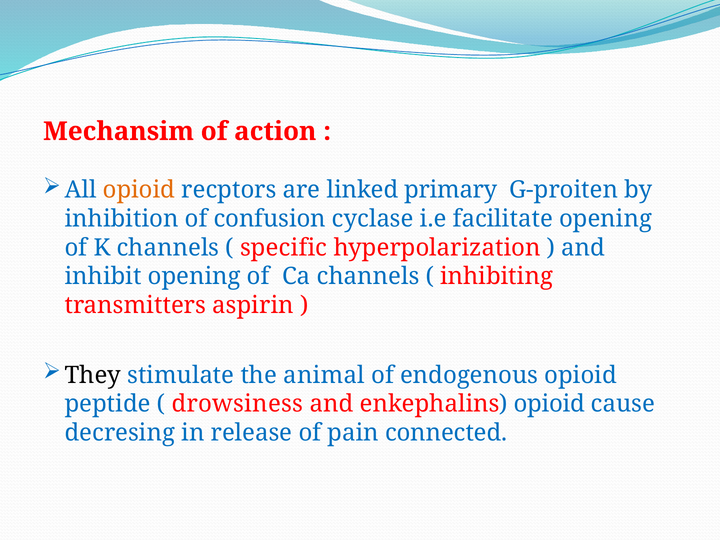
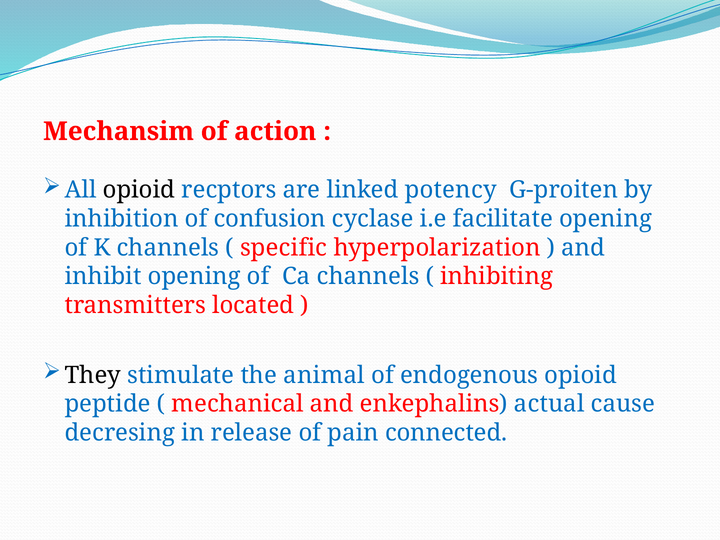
opioid at (139, 190) colour: orange -> black
primary: primary -> potency
aspirin: aspirin -> located
drowsiness: drowsiness -> mechanical
enkephalins opioid: opioid -> actual
